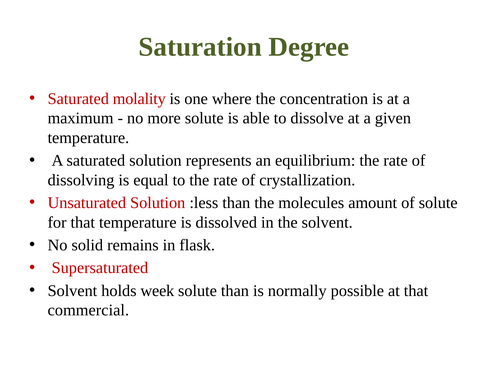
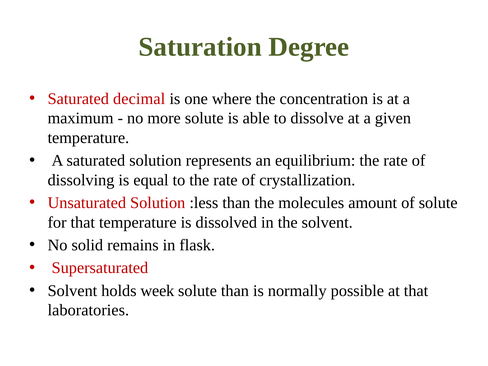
molality: molality -> decimal
commercial: commercial -> laboratories
